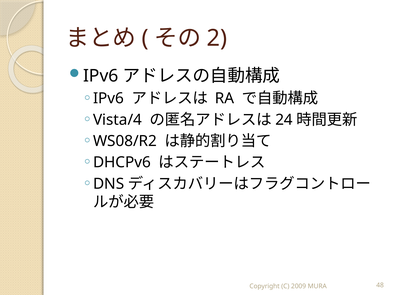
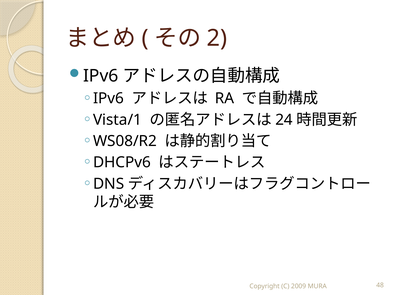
Vista/4: Vista/4 -> Vista/1
